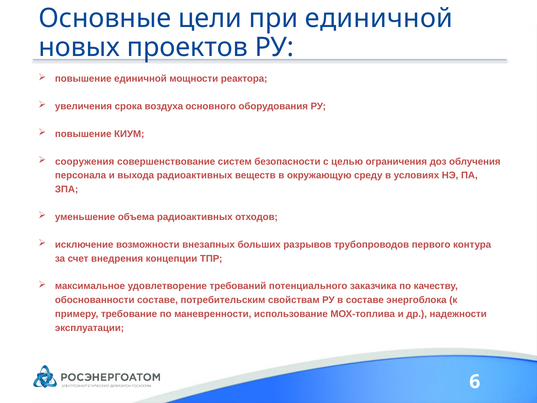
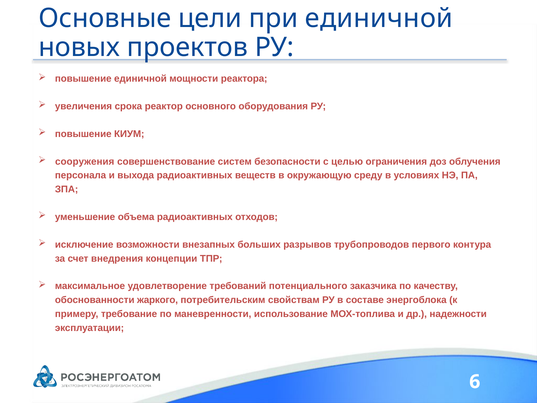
воздуха: воздуха -> реактор
обоснованности составе: составе -> жаркого
